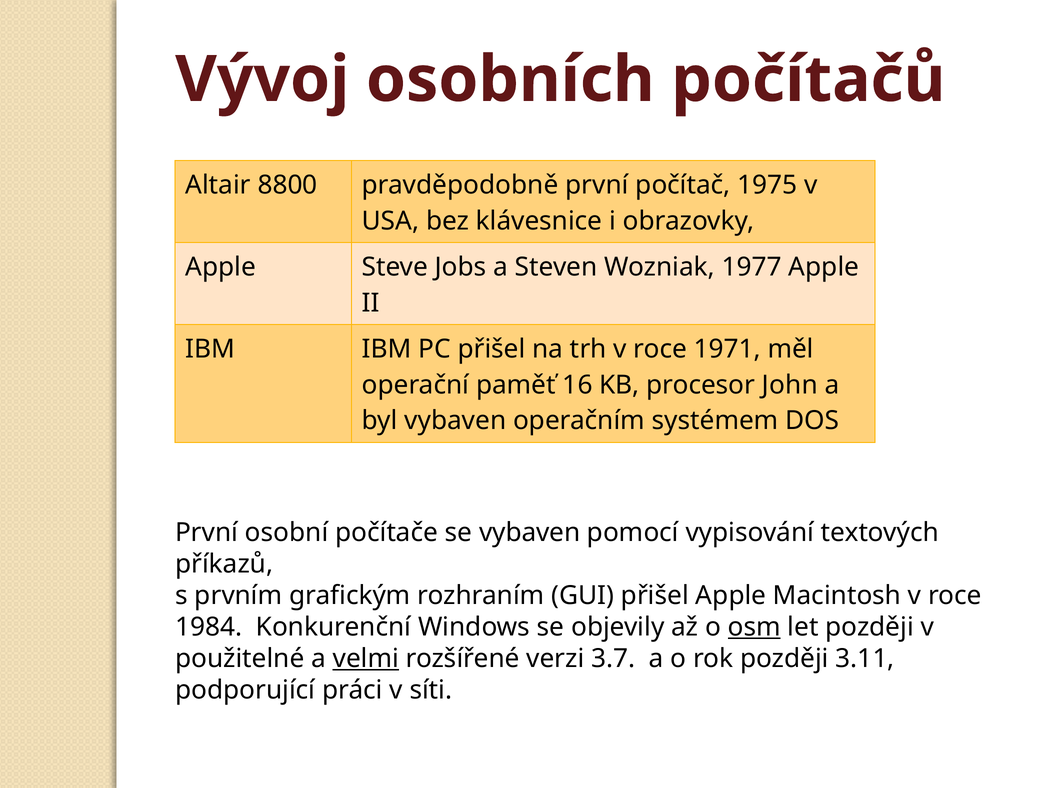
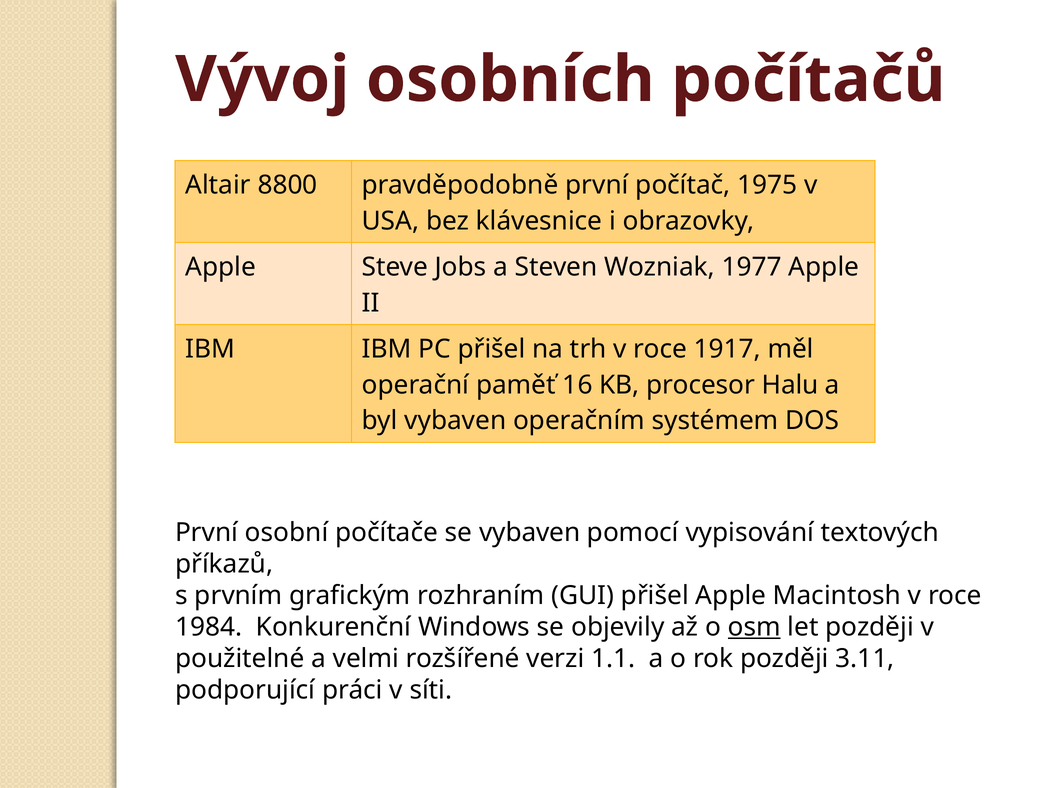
1971: 1971 -> 1917
John: John -> Halu
velmi underline: present -> none
3.7: 3.7 -> 1.1
